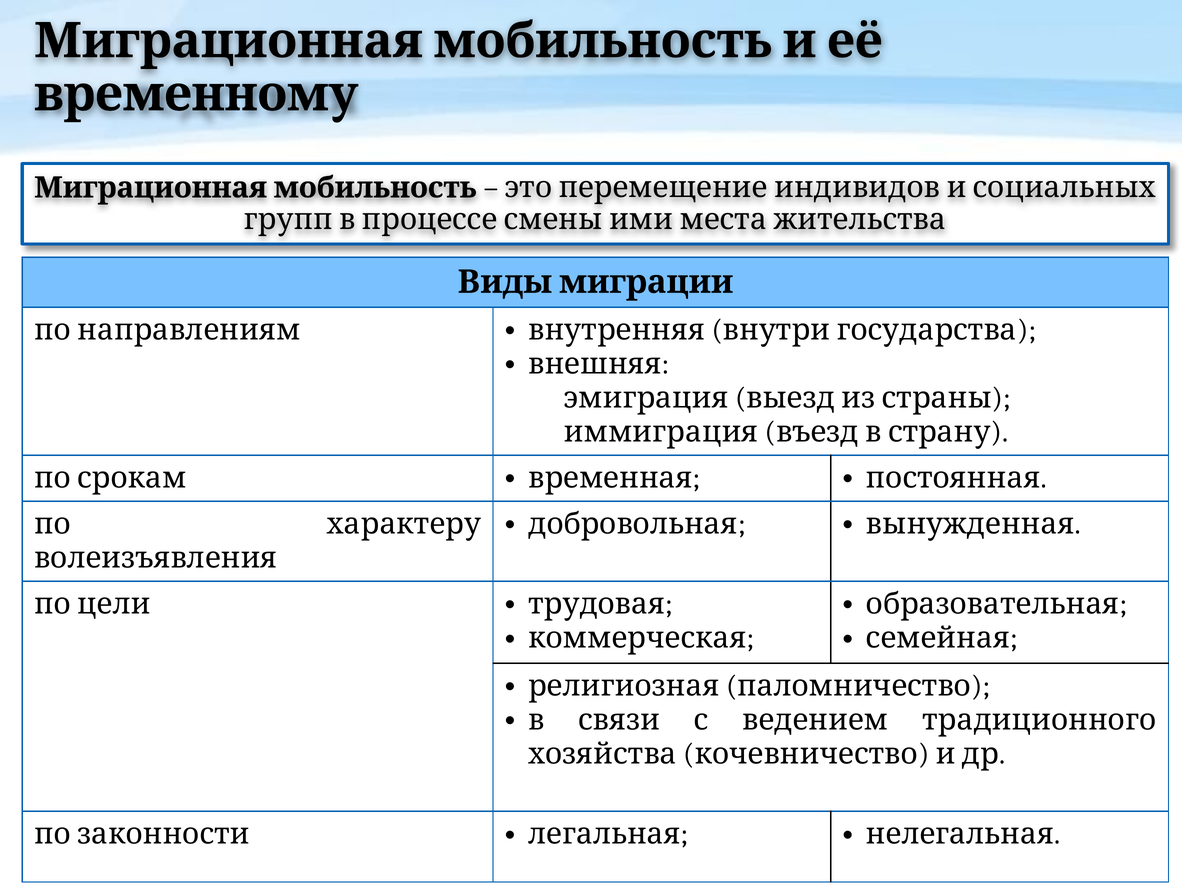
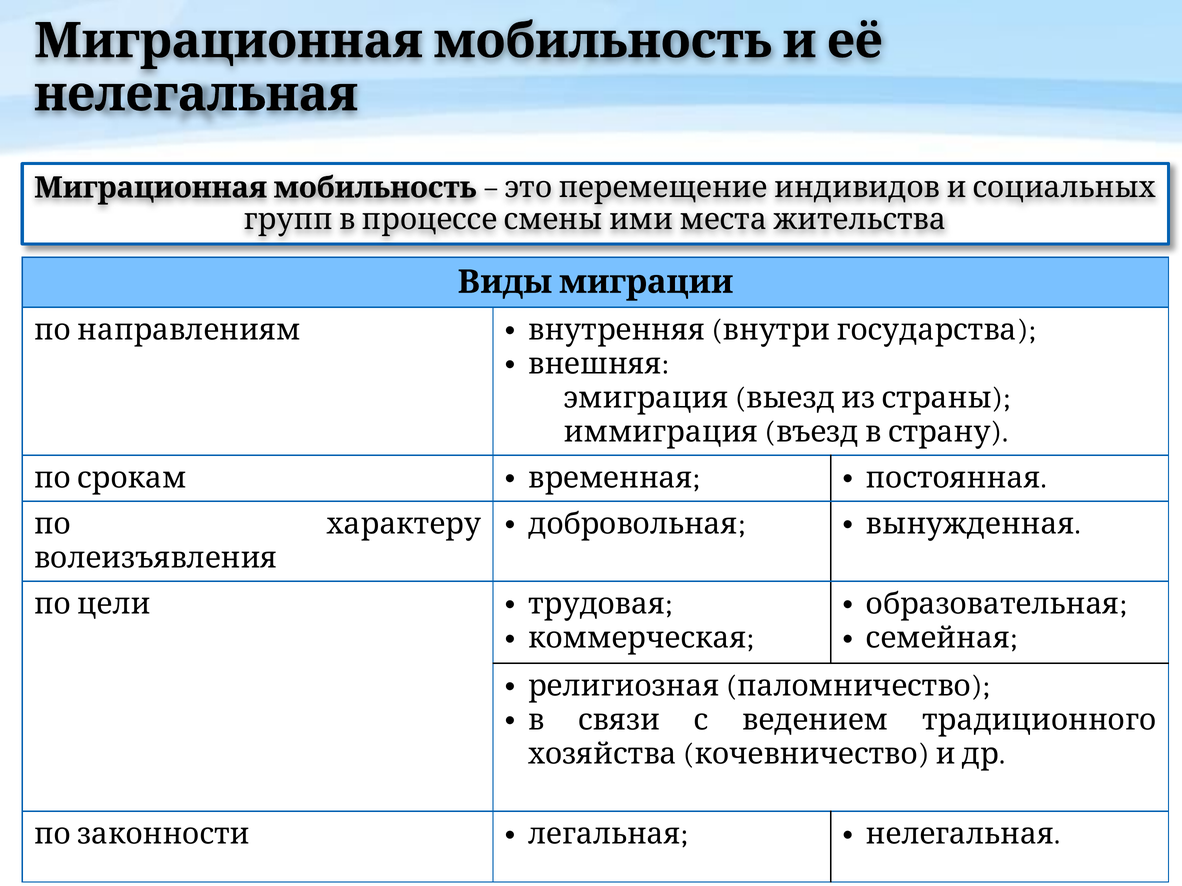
временному at (196, 94): временному -> нелегальная
